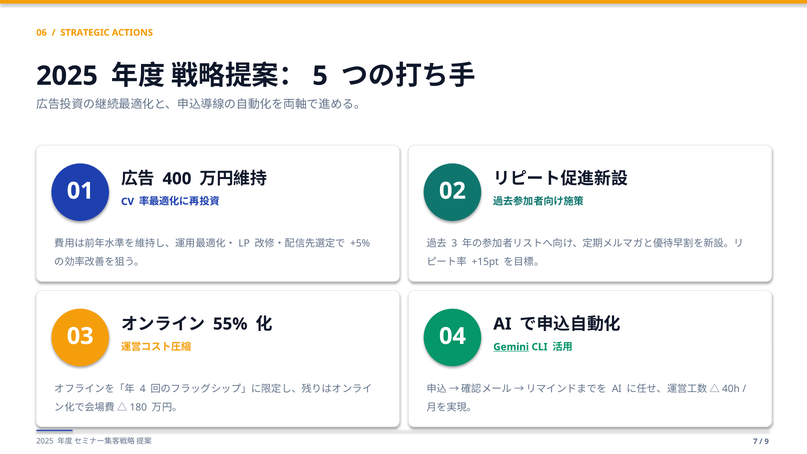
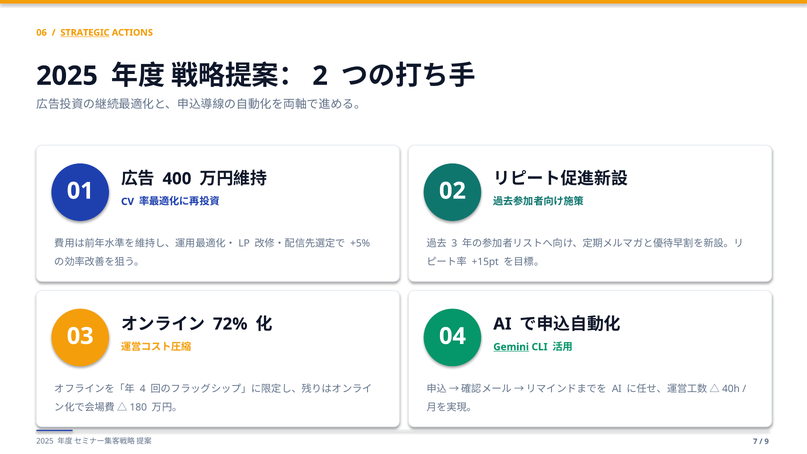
STRATEGIC underline: none -> present
5: 5 -> 2
55%: 55% -> 72%
